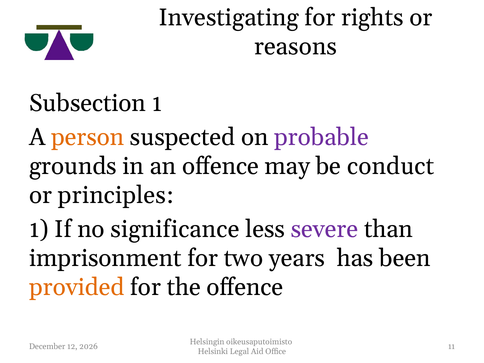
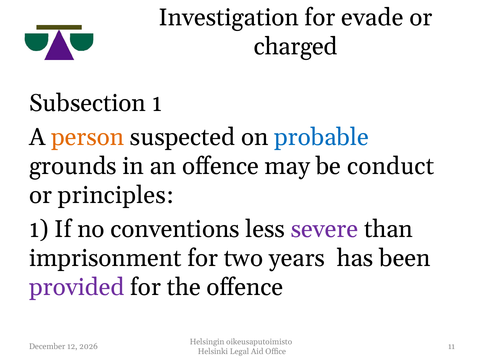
Investigating: Investigating -> Investigation
rights: rights -> evade
reasons: reasons -> charged
probable colour: purple -> blue
significance: significance -> conventions
provided colour: orange -> purple
